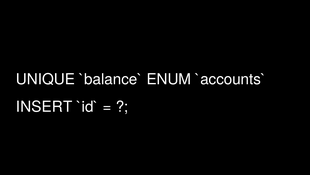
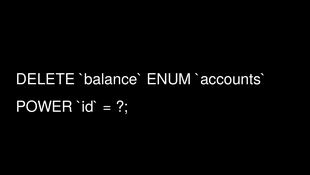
UNIQUE: UNIQUE -> DELETE
INSERT: INSERT -> POWER
